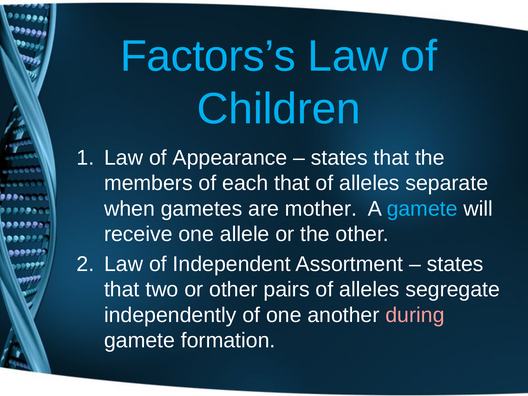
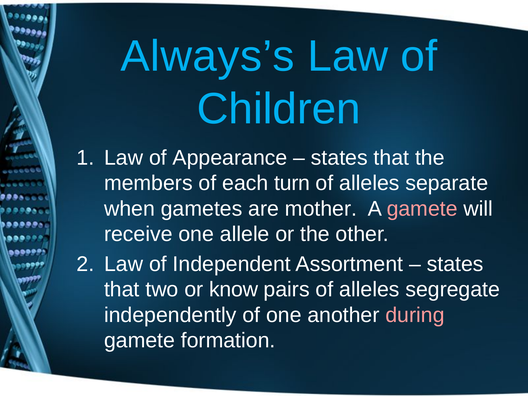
Factors’s: Factors’s -> Always’s
each that: that -> turn
gamete at (422, 209) colour: light blue -> pink
or other: other -> know
